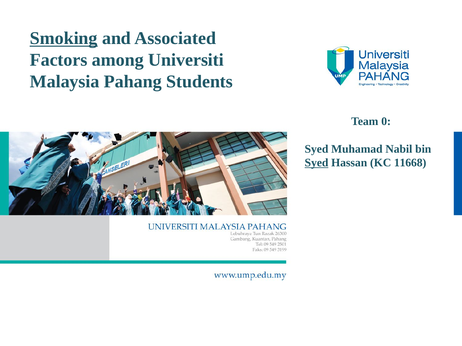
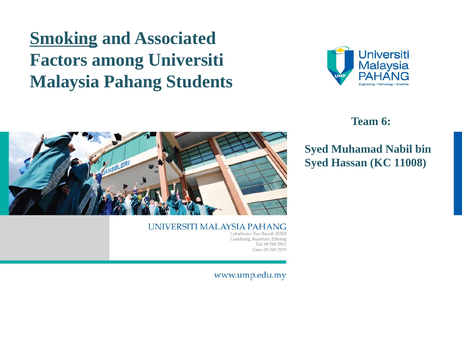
0: 0 -> 6
Syed at (317, 163) underline: present -> none
11668: 11668 -> 11008
